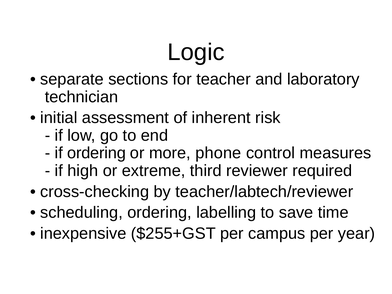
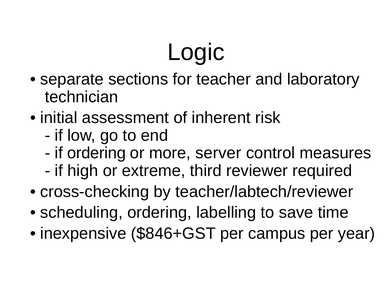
phone: phone -> server
$255+GST: $255+GST -> $846+GST
